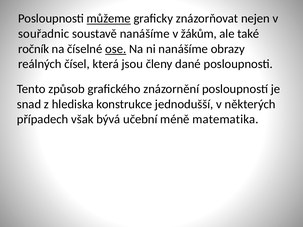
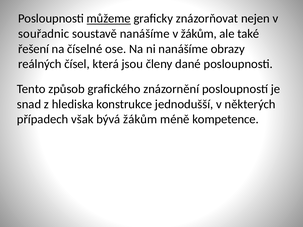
ročník: ročník -> řešení
ose underline: present -> none
bývá učební: učební -> žákům
matematika: matematika -> kompetence
